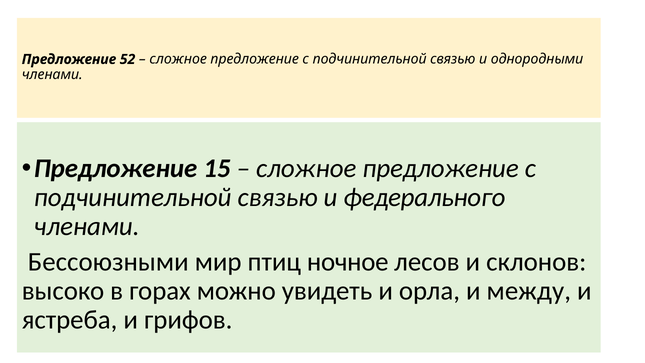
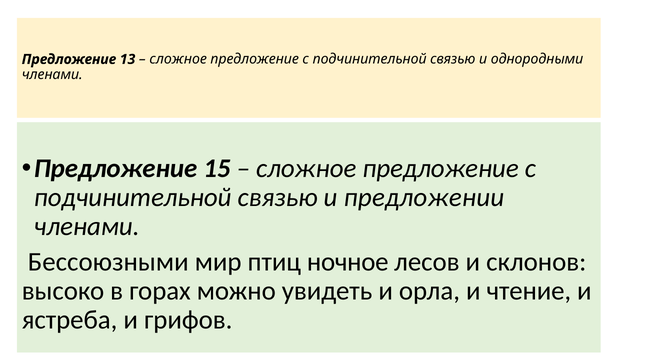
52: 52 -> 13
федерального: федерального -> предложении
между: между -> чтение
